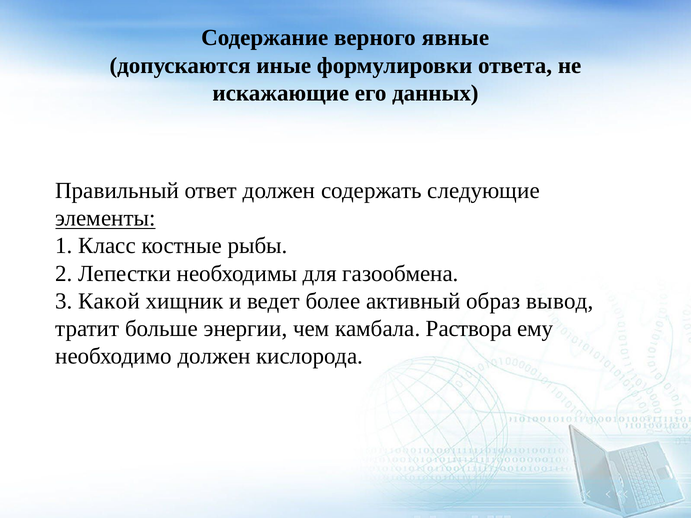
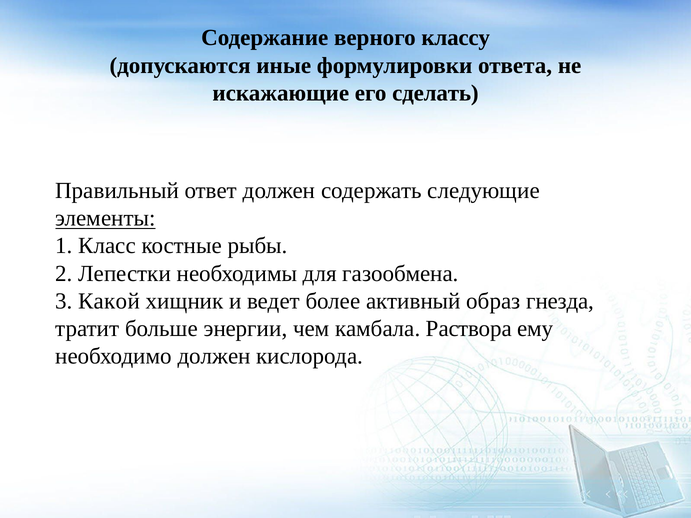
явные: явные -> классу
данных: данных -> сделать
вывод: вывод -> гнезда
